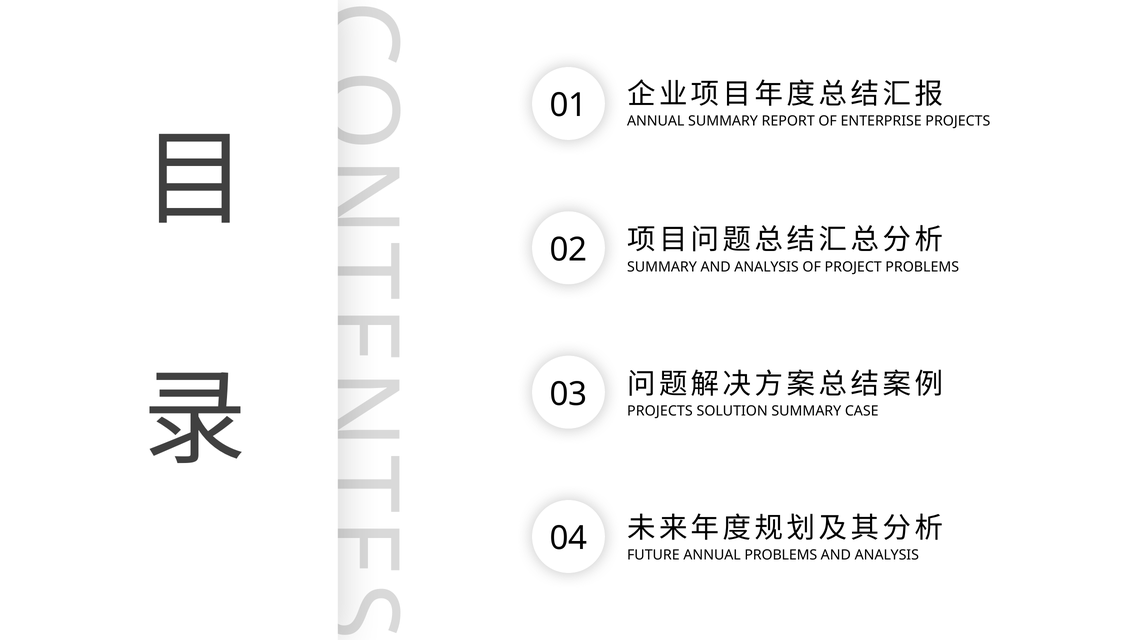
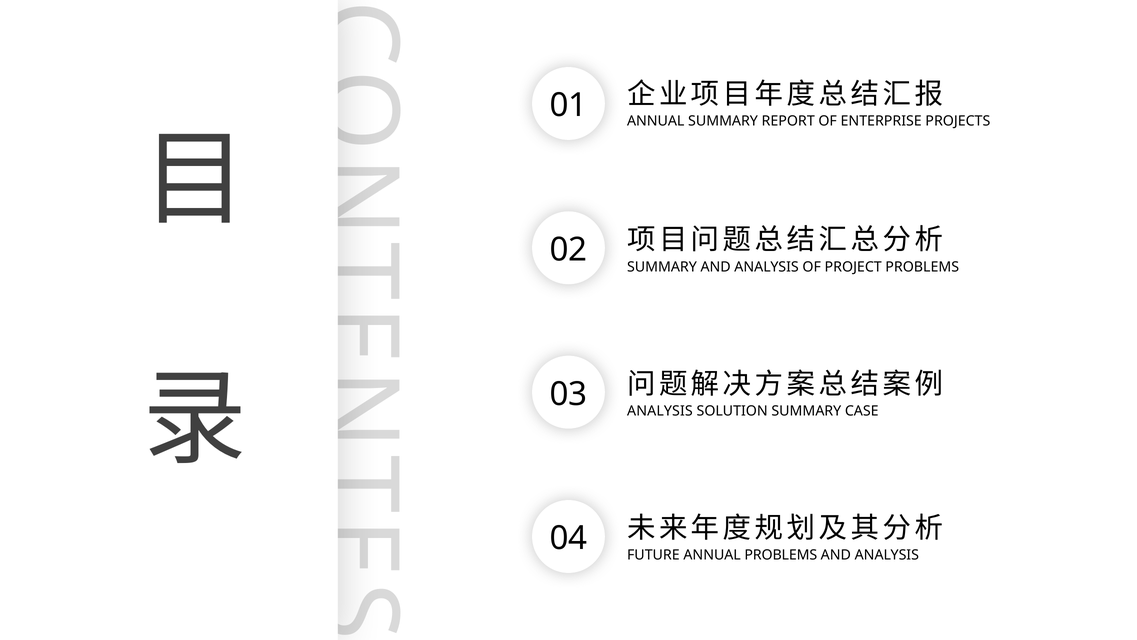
PROJECTS at (660, 411): PROJECTS -> ANALYSIS
